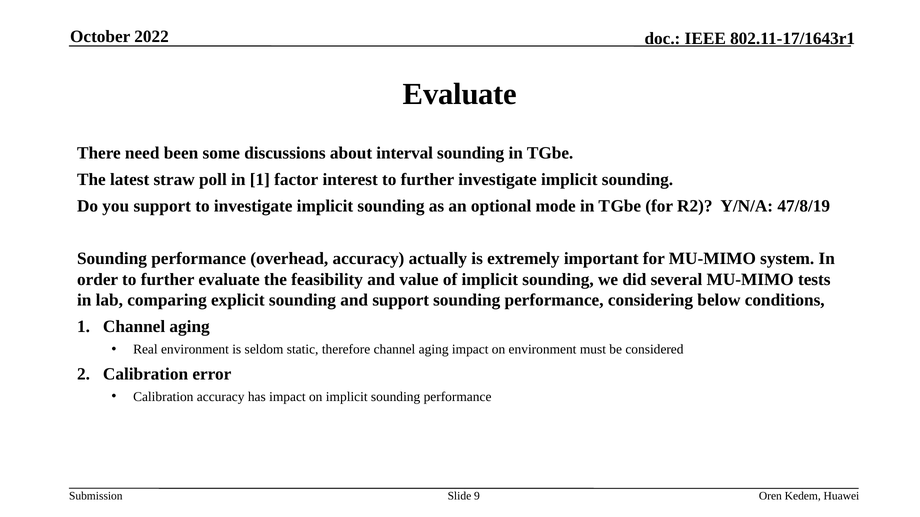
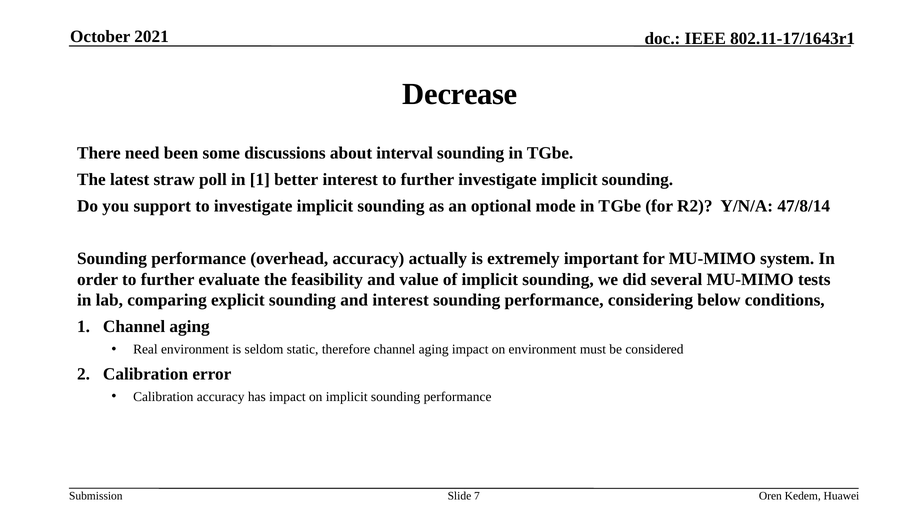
2022: 2022 -> 2021
Evaluate at (460, 94): Evaluate -> Decrease
factor: factor -> better
47/8/19: 47/8/19 -> 47/8/14
and support: support -> interest
9: 9 -> 7
